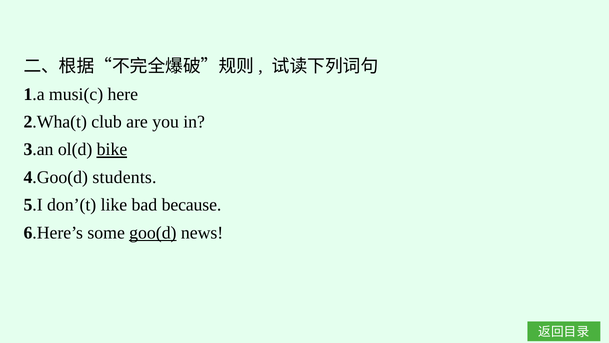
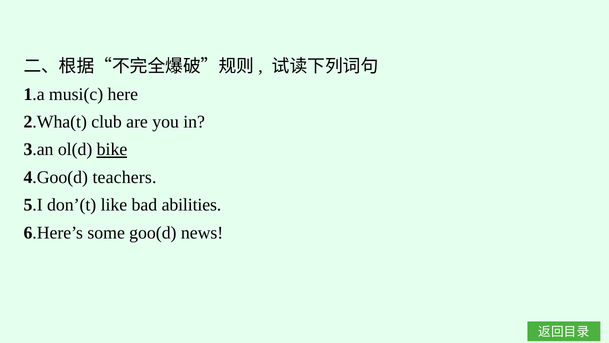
students: students -> teachers
because: because -> abilities
goo(d underline: present -> none
